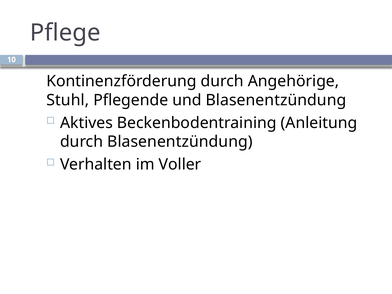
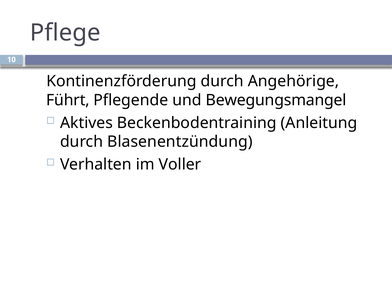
Stuhl: Stuhl -> Führt
und Blasenentzündung: Blasenentzündung -> Bewegungsmangel
